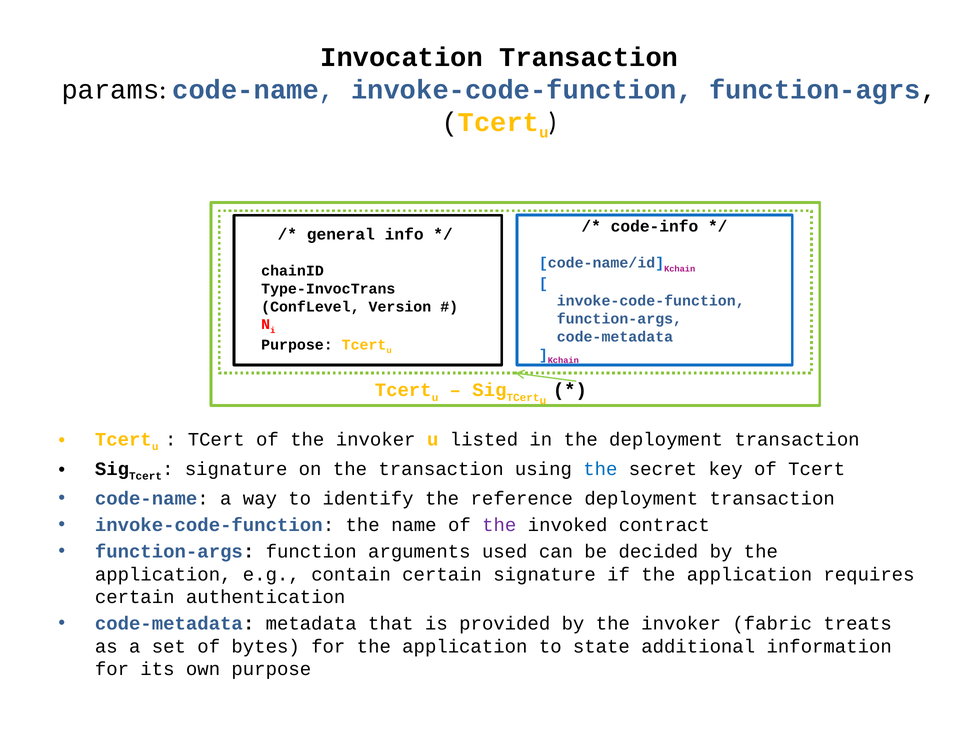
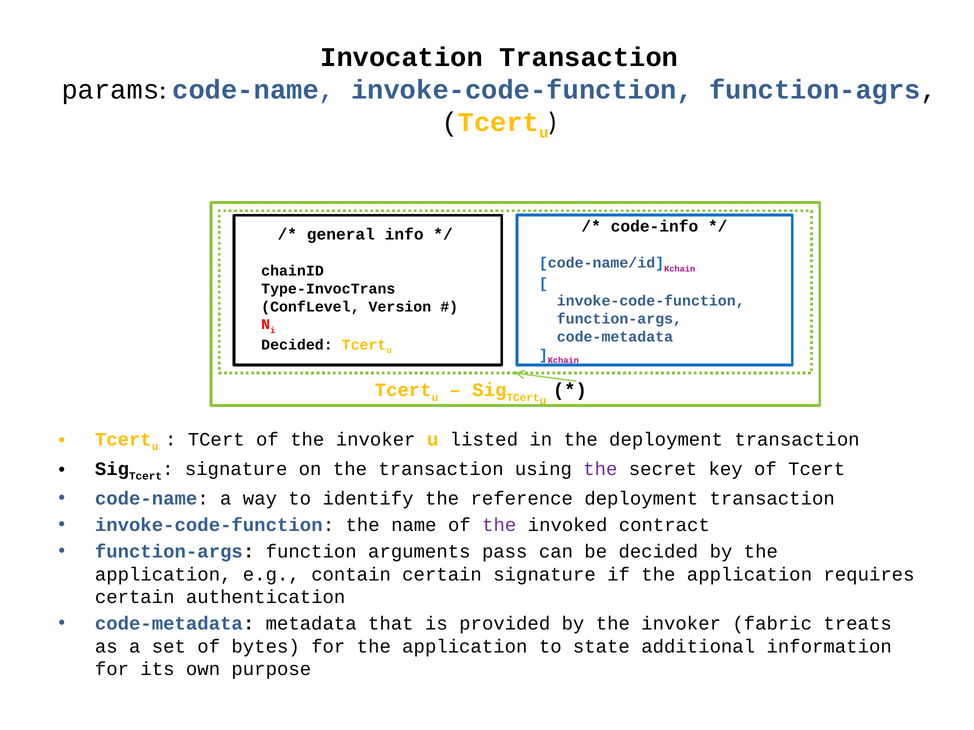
Purpose at (297, 345): Purpose -> Decided
the at (600, 469) colour: blue -> purple
used: used -> pass
